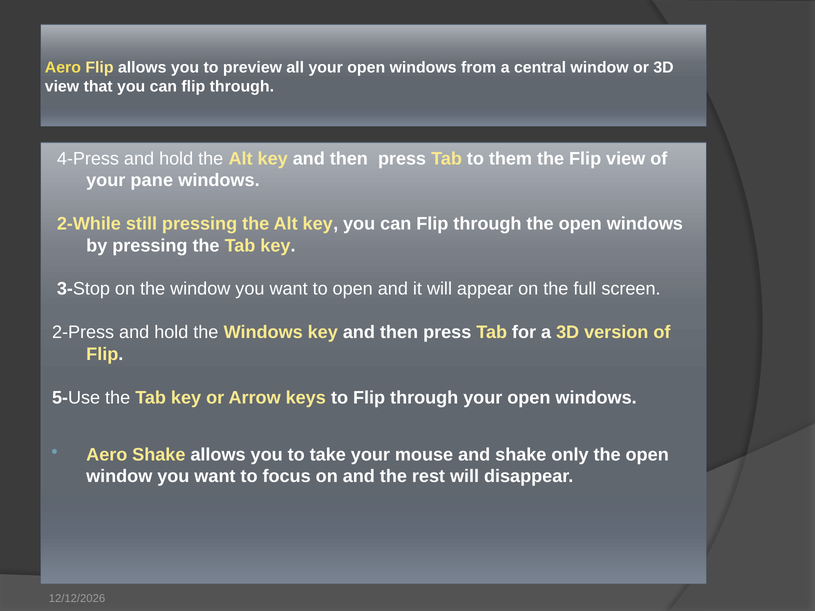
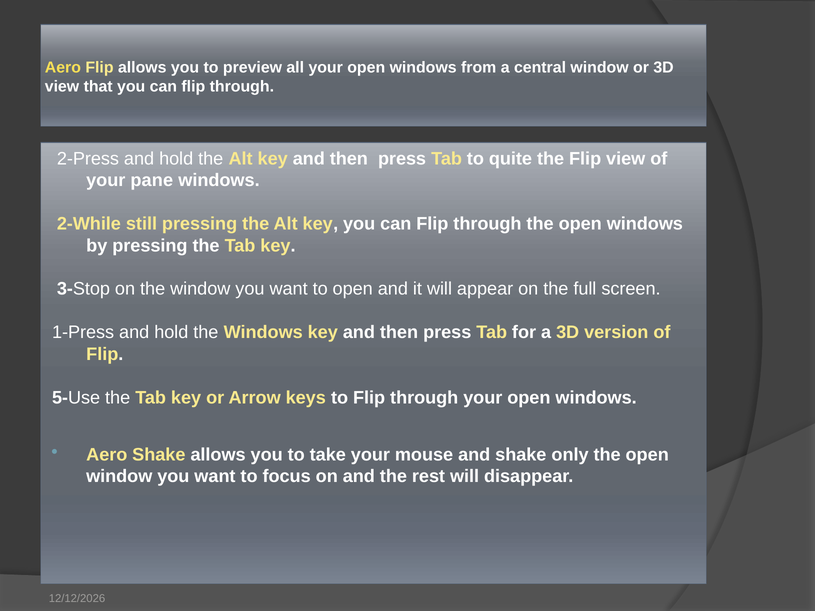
4-Press: 4-Press -> 2-Press
them: them -> quite
2-Press: 2-Press -> 1-Press
